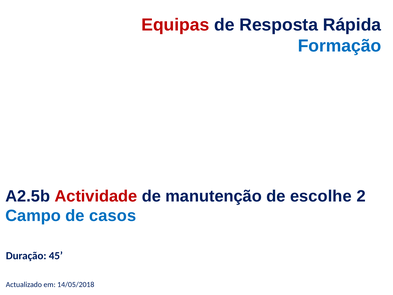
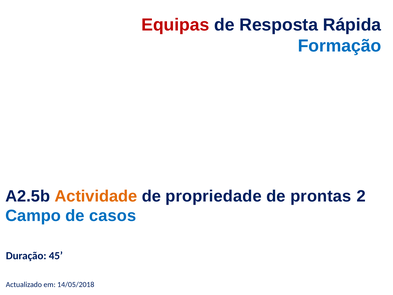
Actividade colour: red -> orange
manutenção: manutenção -> propriedade
escolhe: escolhe -> prontas
